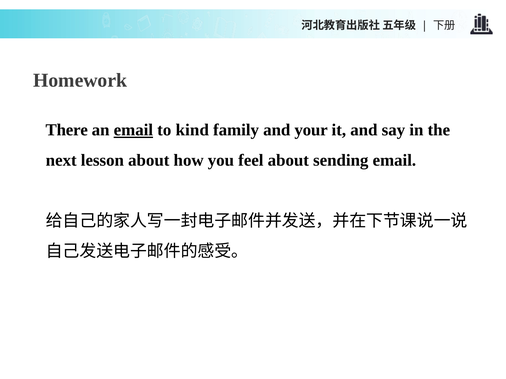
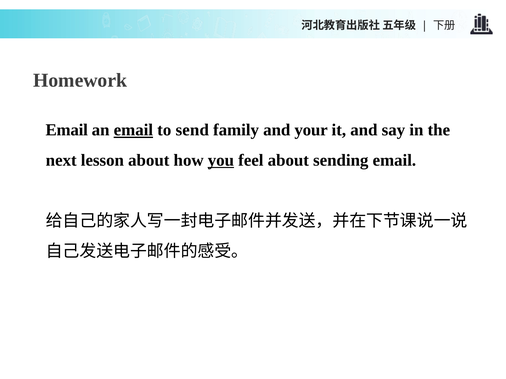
There at (67, 130): There -> Email
kind: kind -> send
you underline: none -> present
